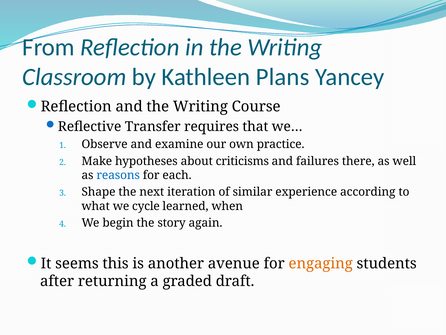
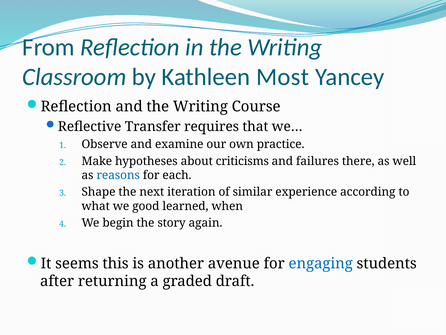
Plans: Plans -> Most
cycle: cycle -> good
engaging colour: orange -> blue
